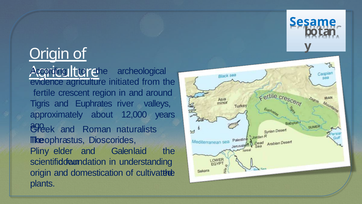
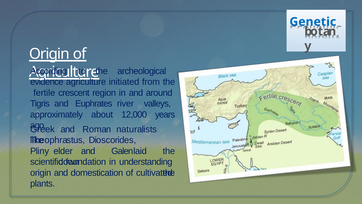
Sesame: Sesame -> Genetic
